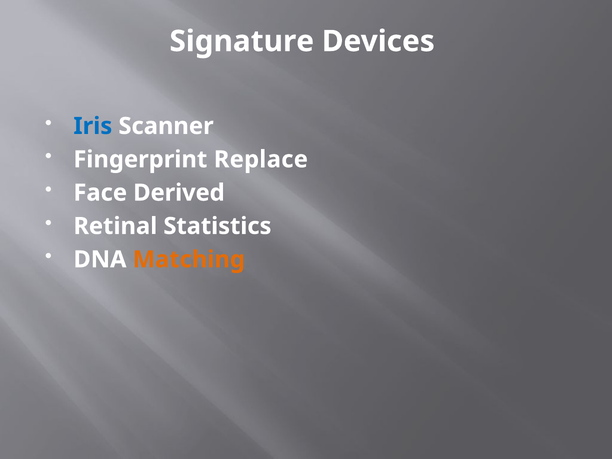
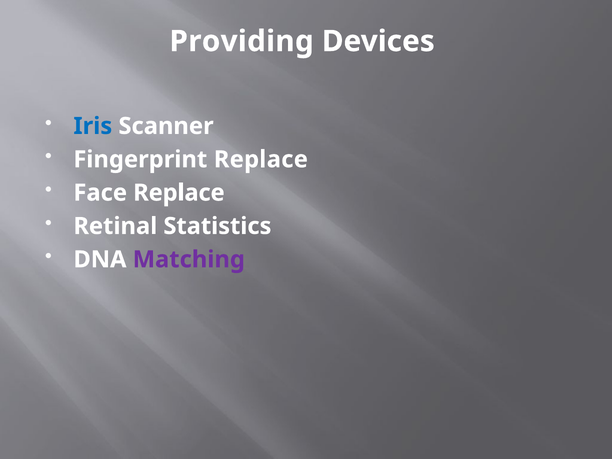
Signature: Signature -> Providing
Face Derived: Derived -> Replace
Matching colour: orange -> purple
